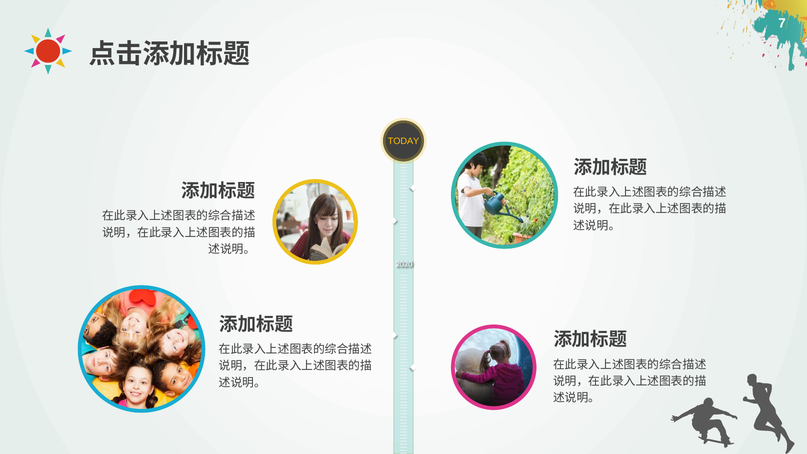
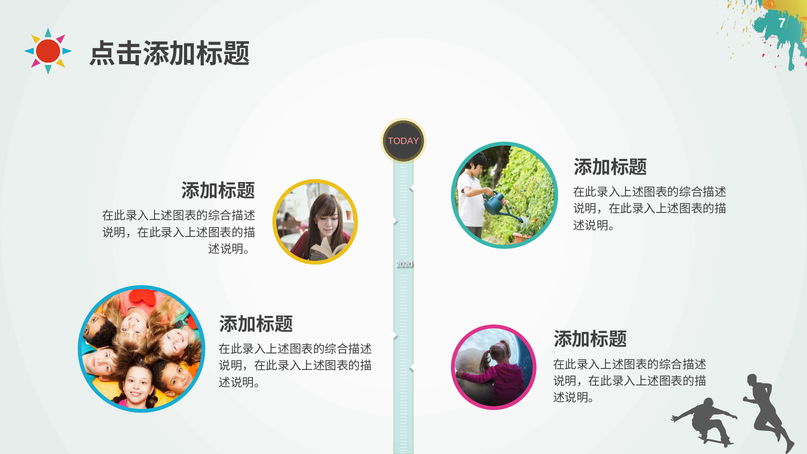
TODAY colour: yellow -> pink
